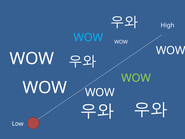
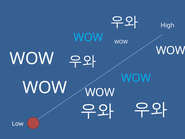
WOW at (136, 78) colour: light green -> light blue
